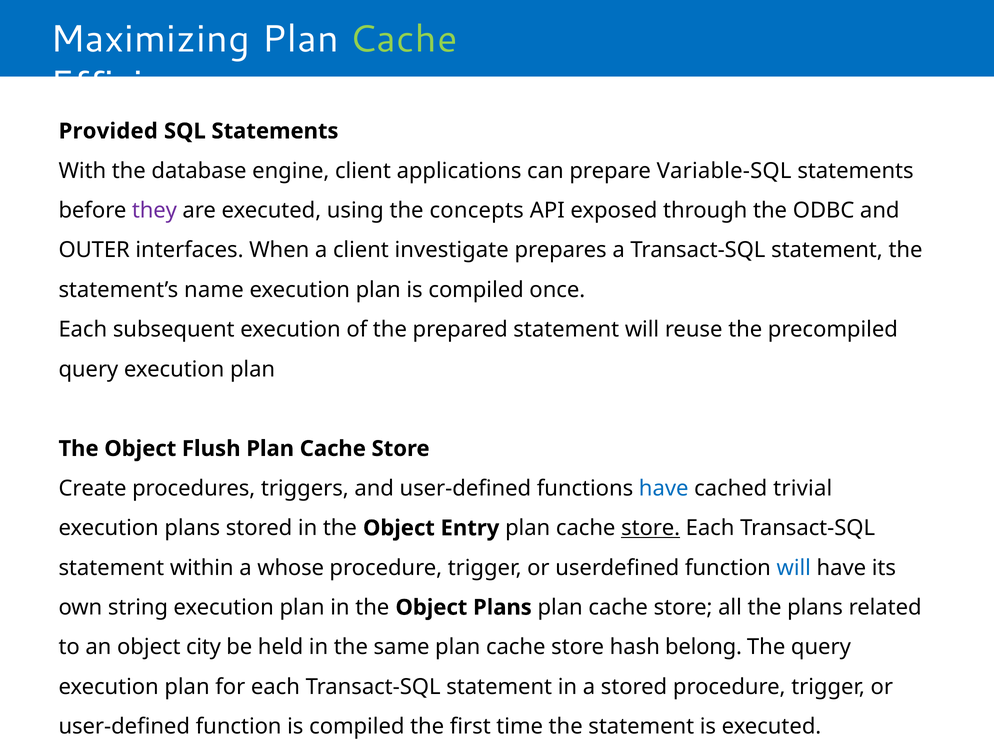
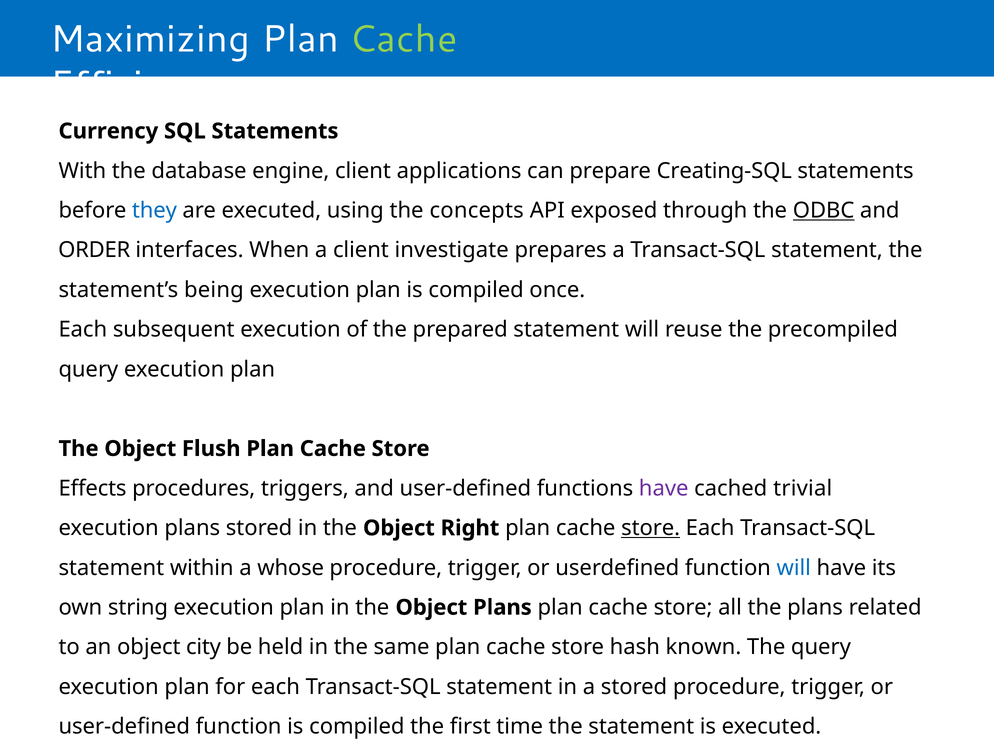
Provided: Provided -> Currency
Variable-SQL: Variable-SQL -> Creating-SQL
they colour: purple -> blue
ODBC underline: none -> present
OUTER: OUTER -> ORDER
name: name -> being
Create: Create -> Effects
have at (664, 489) colour: blue -> purple
Entry: Entry -> Right
belong: belong -> known
